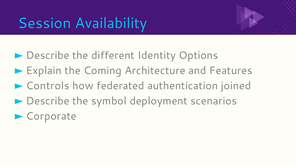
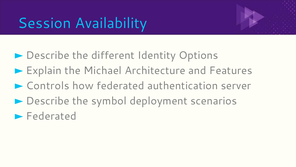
Coming: Coming -> Michael
joined: joined -> server
Corporate at (51, 116): Corporate -> Federated
